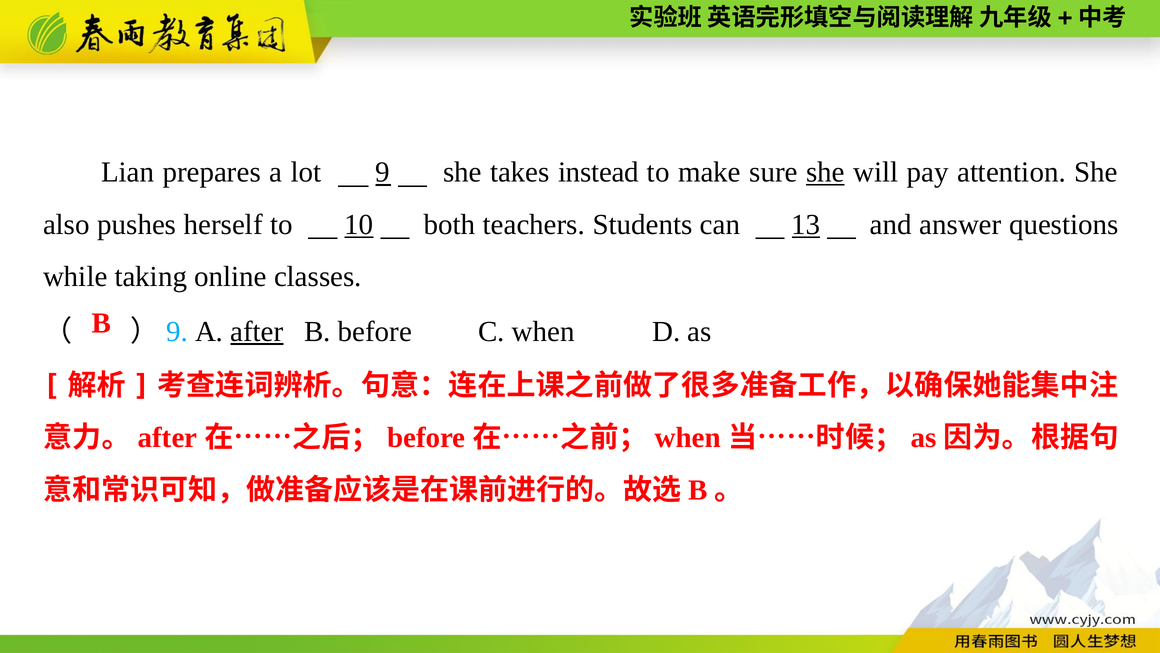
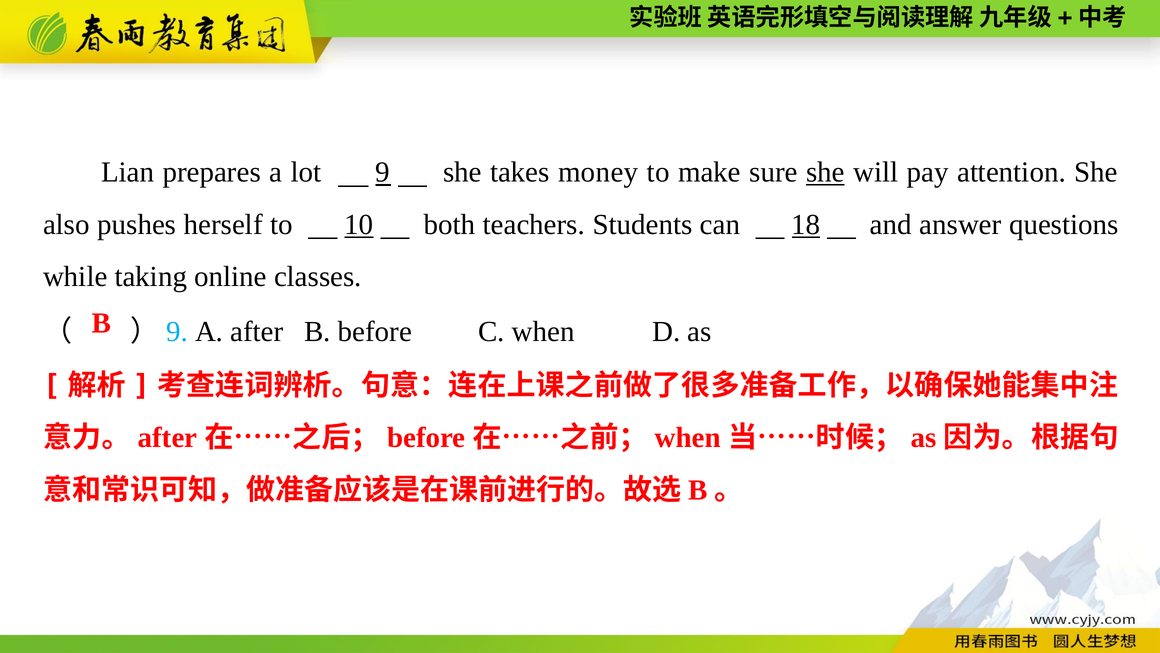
instead: instead -> money
13: 13 -> 18
after underline: present -> none
